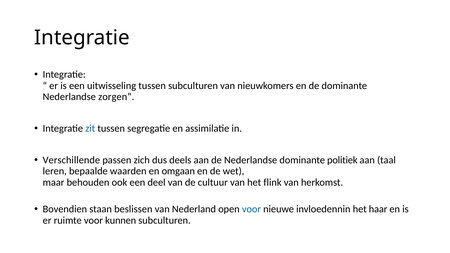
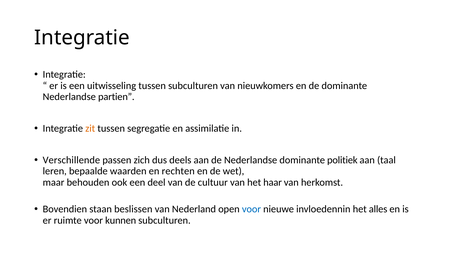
zorgen: zorgen -> partien
zit colour: blue -> orange
omgaan: omgaan -> rechten
flink: flink -> haar
haar: haar -> alles
